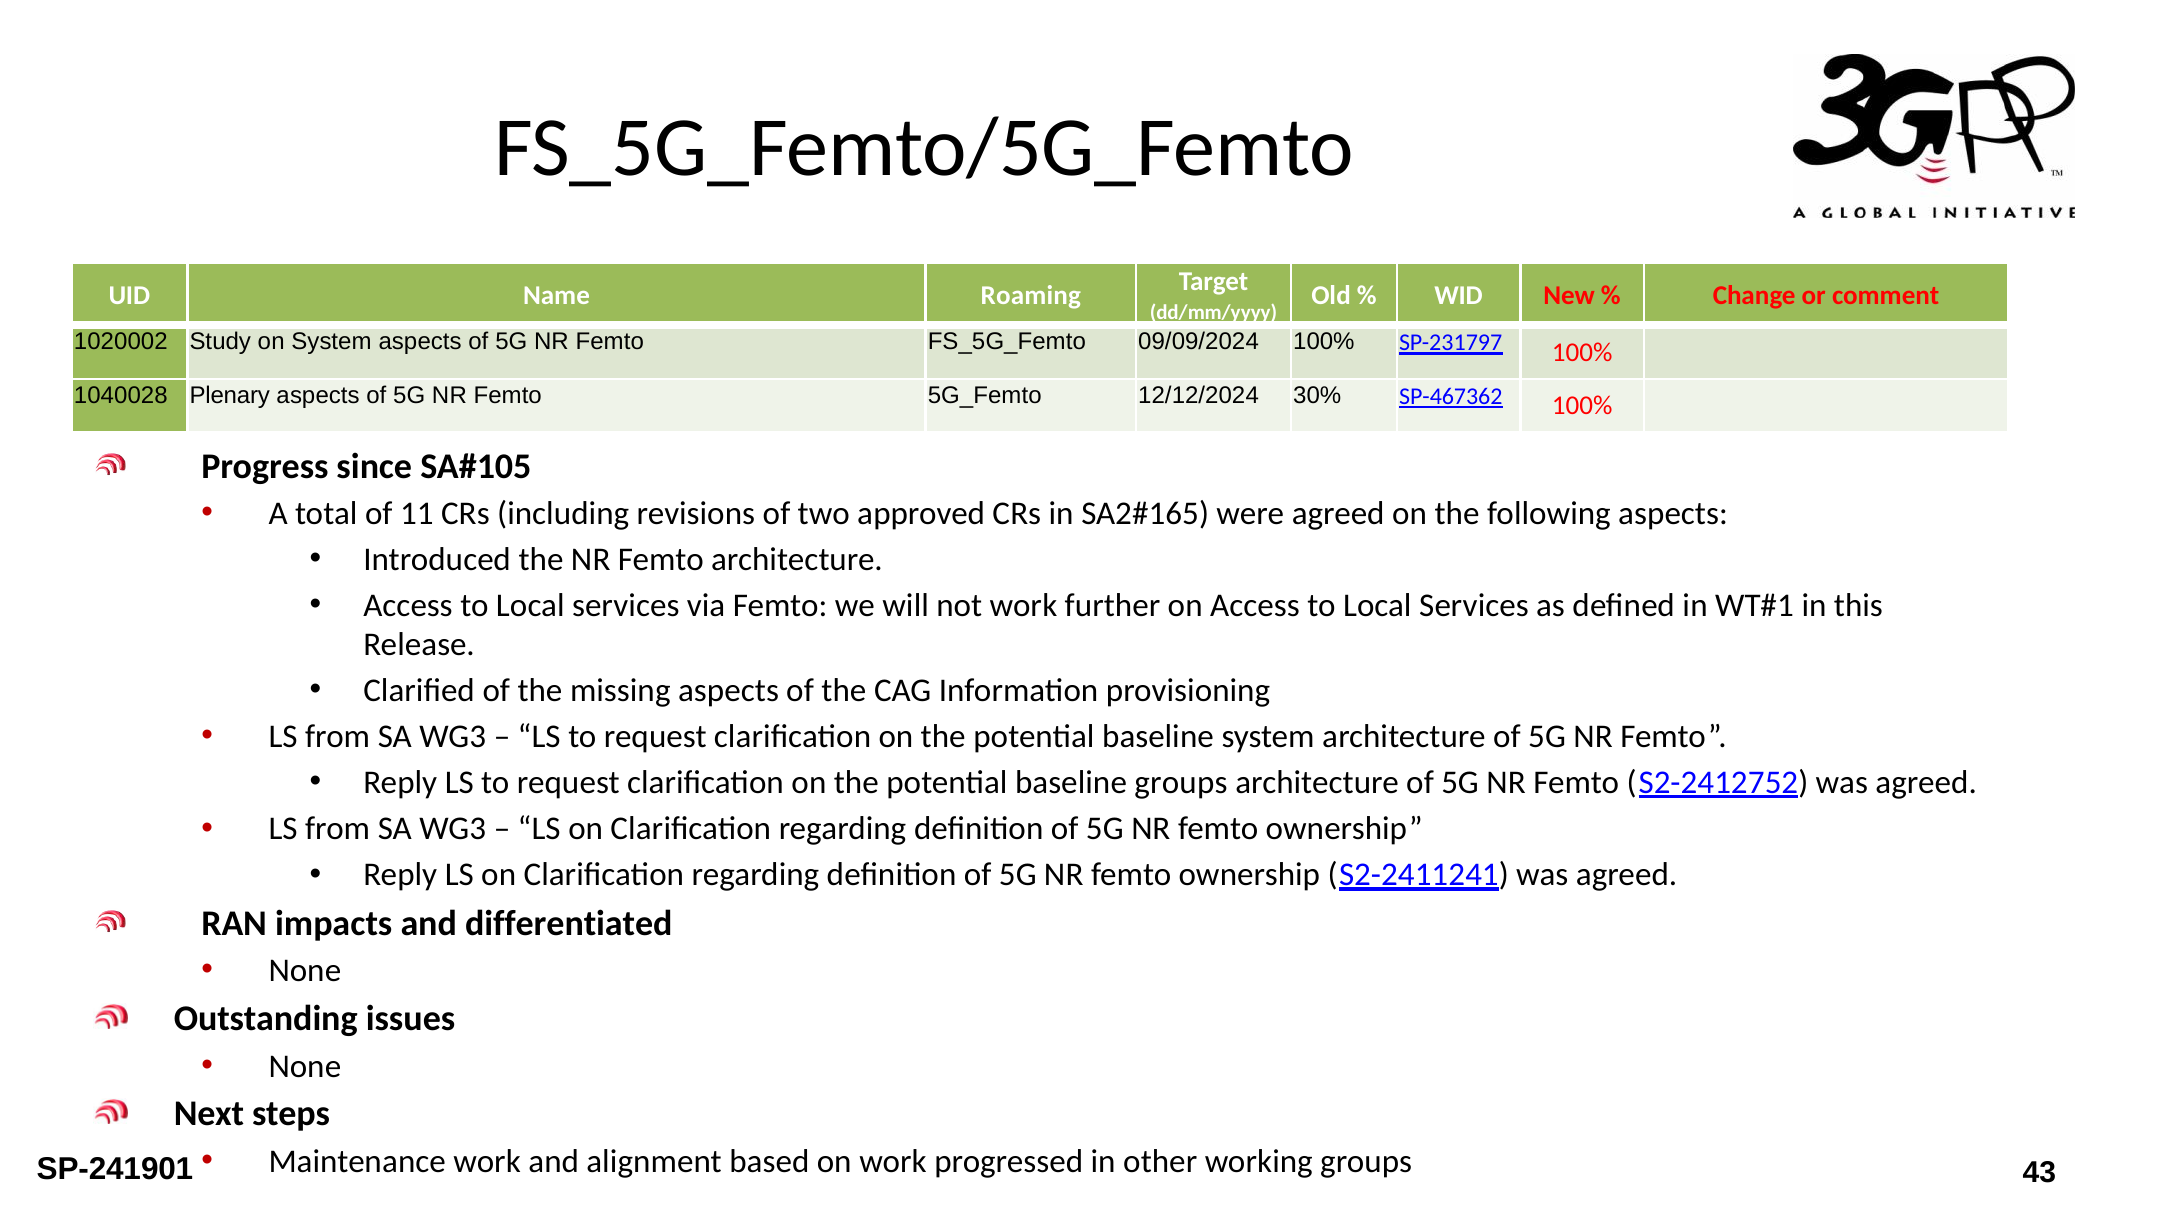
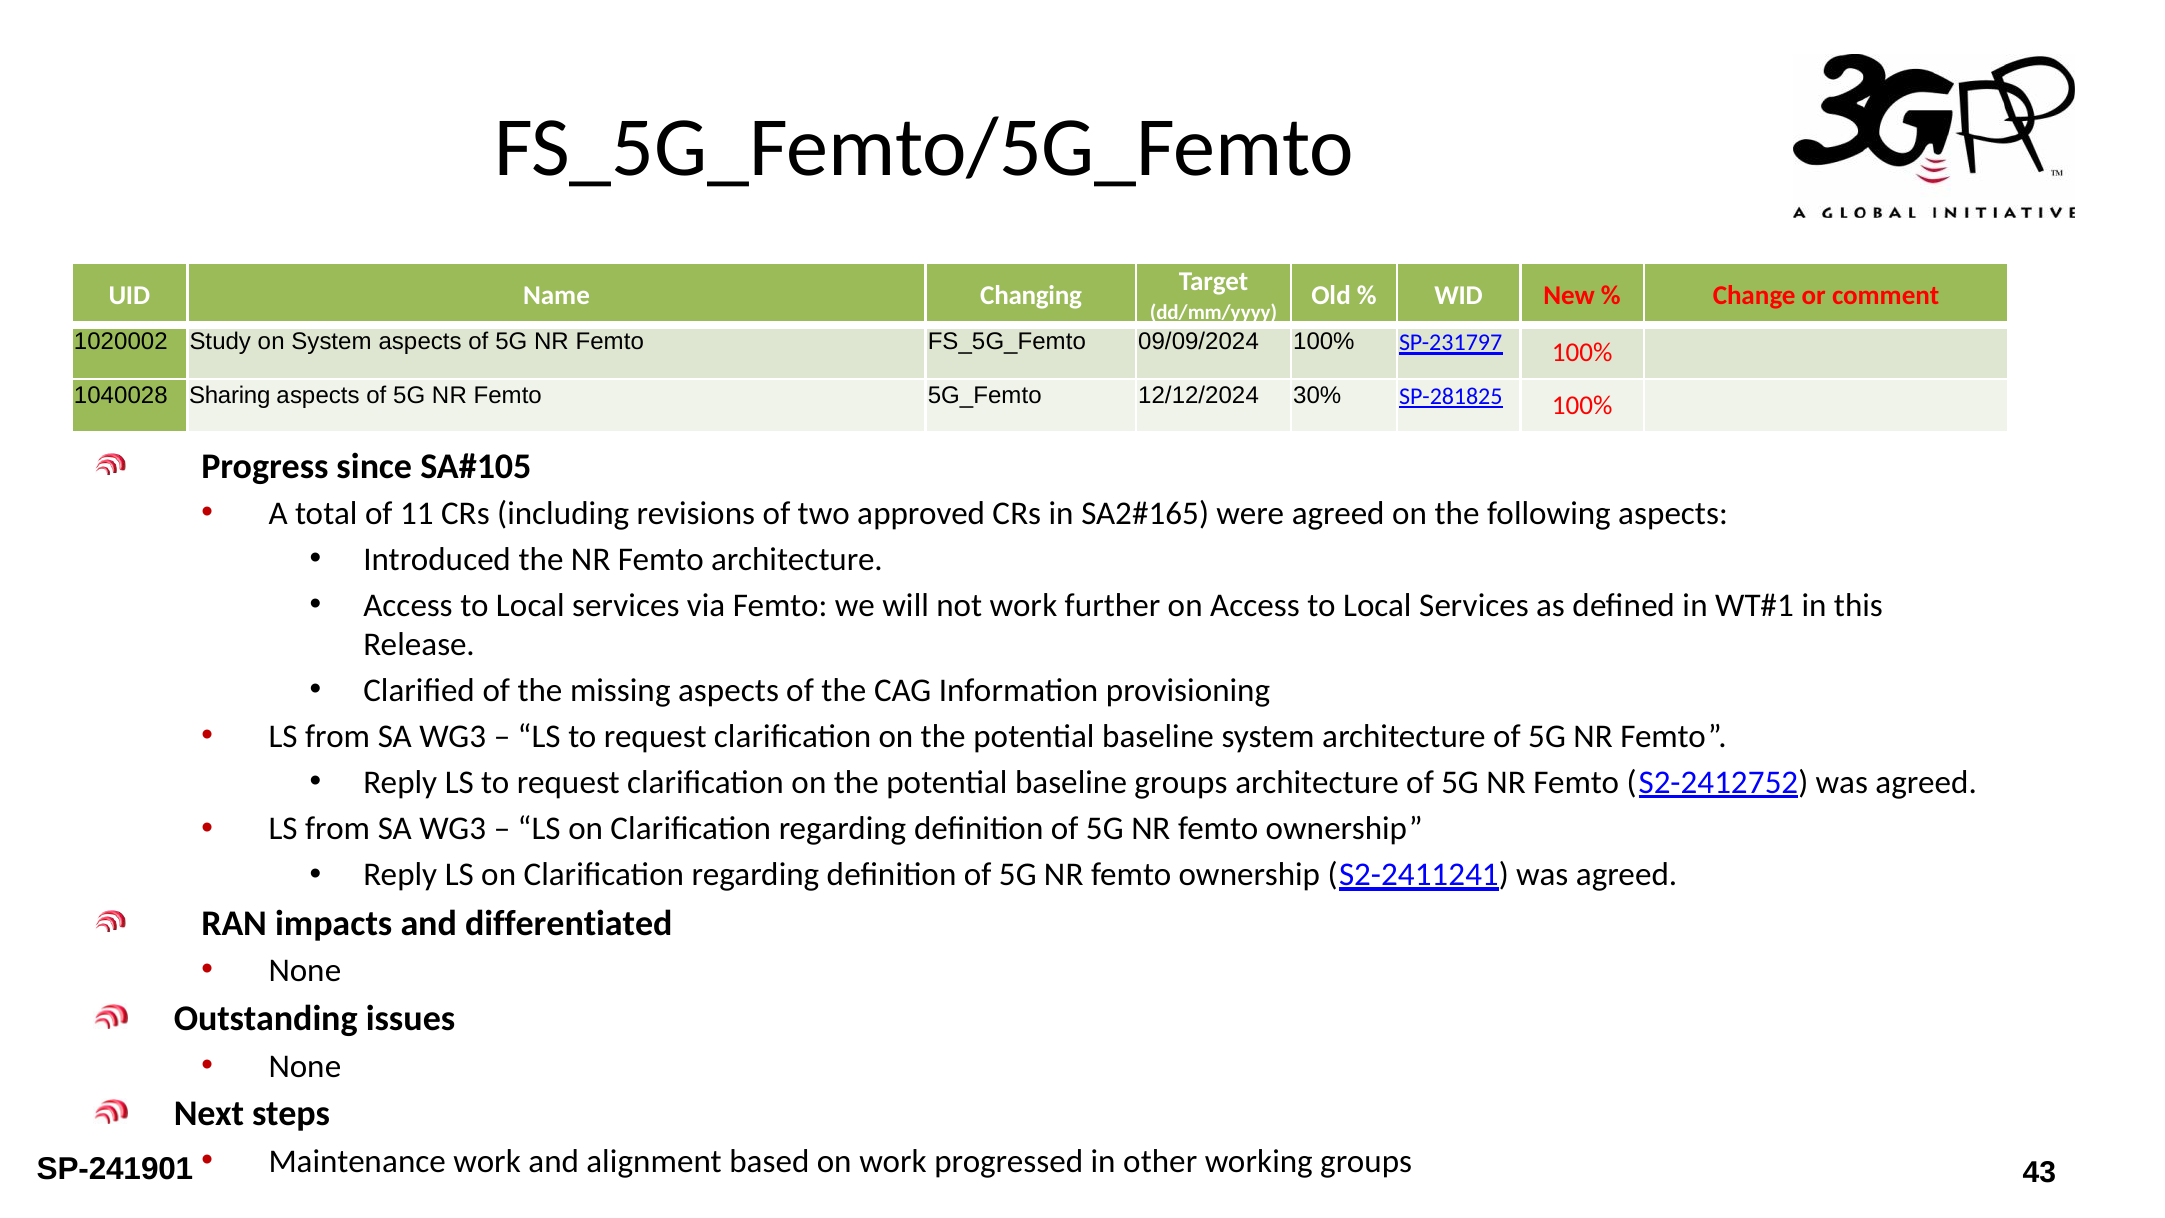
Roaming: Roaming -> Changing
Plenary: Plenary -> Sharing
SP-467362: SP-467362 -> SP-281825
